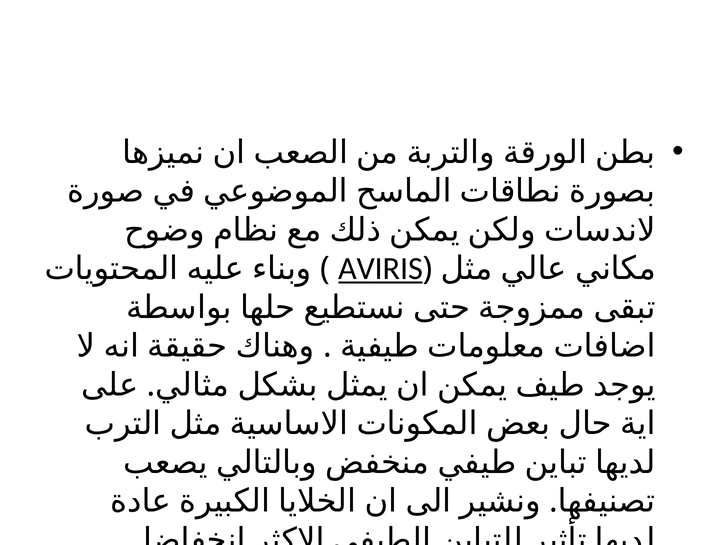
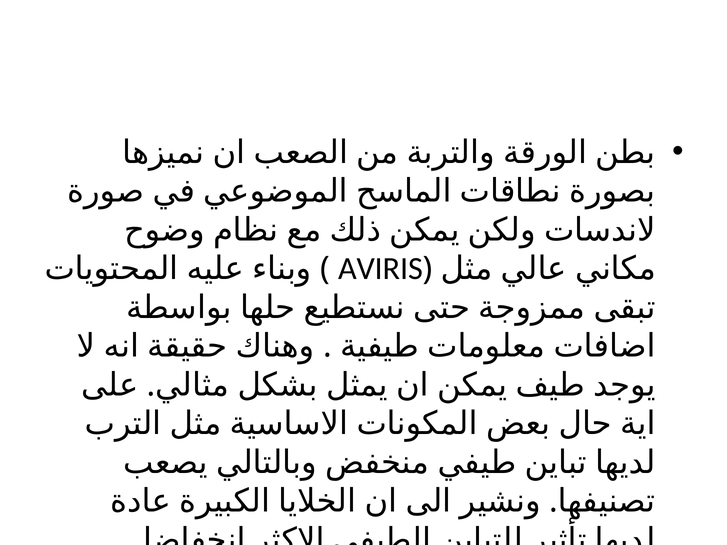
AVIRIS underline: present -> none
